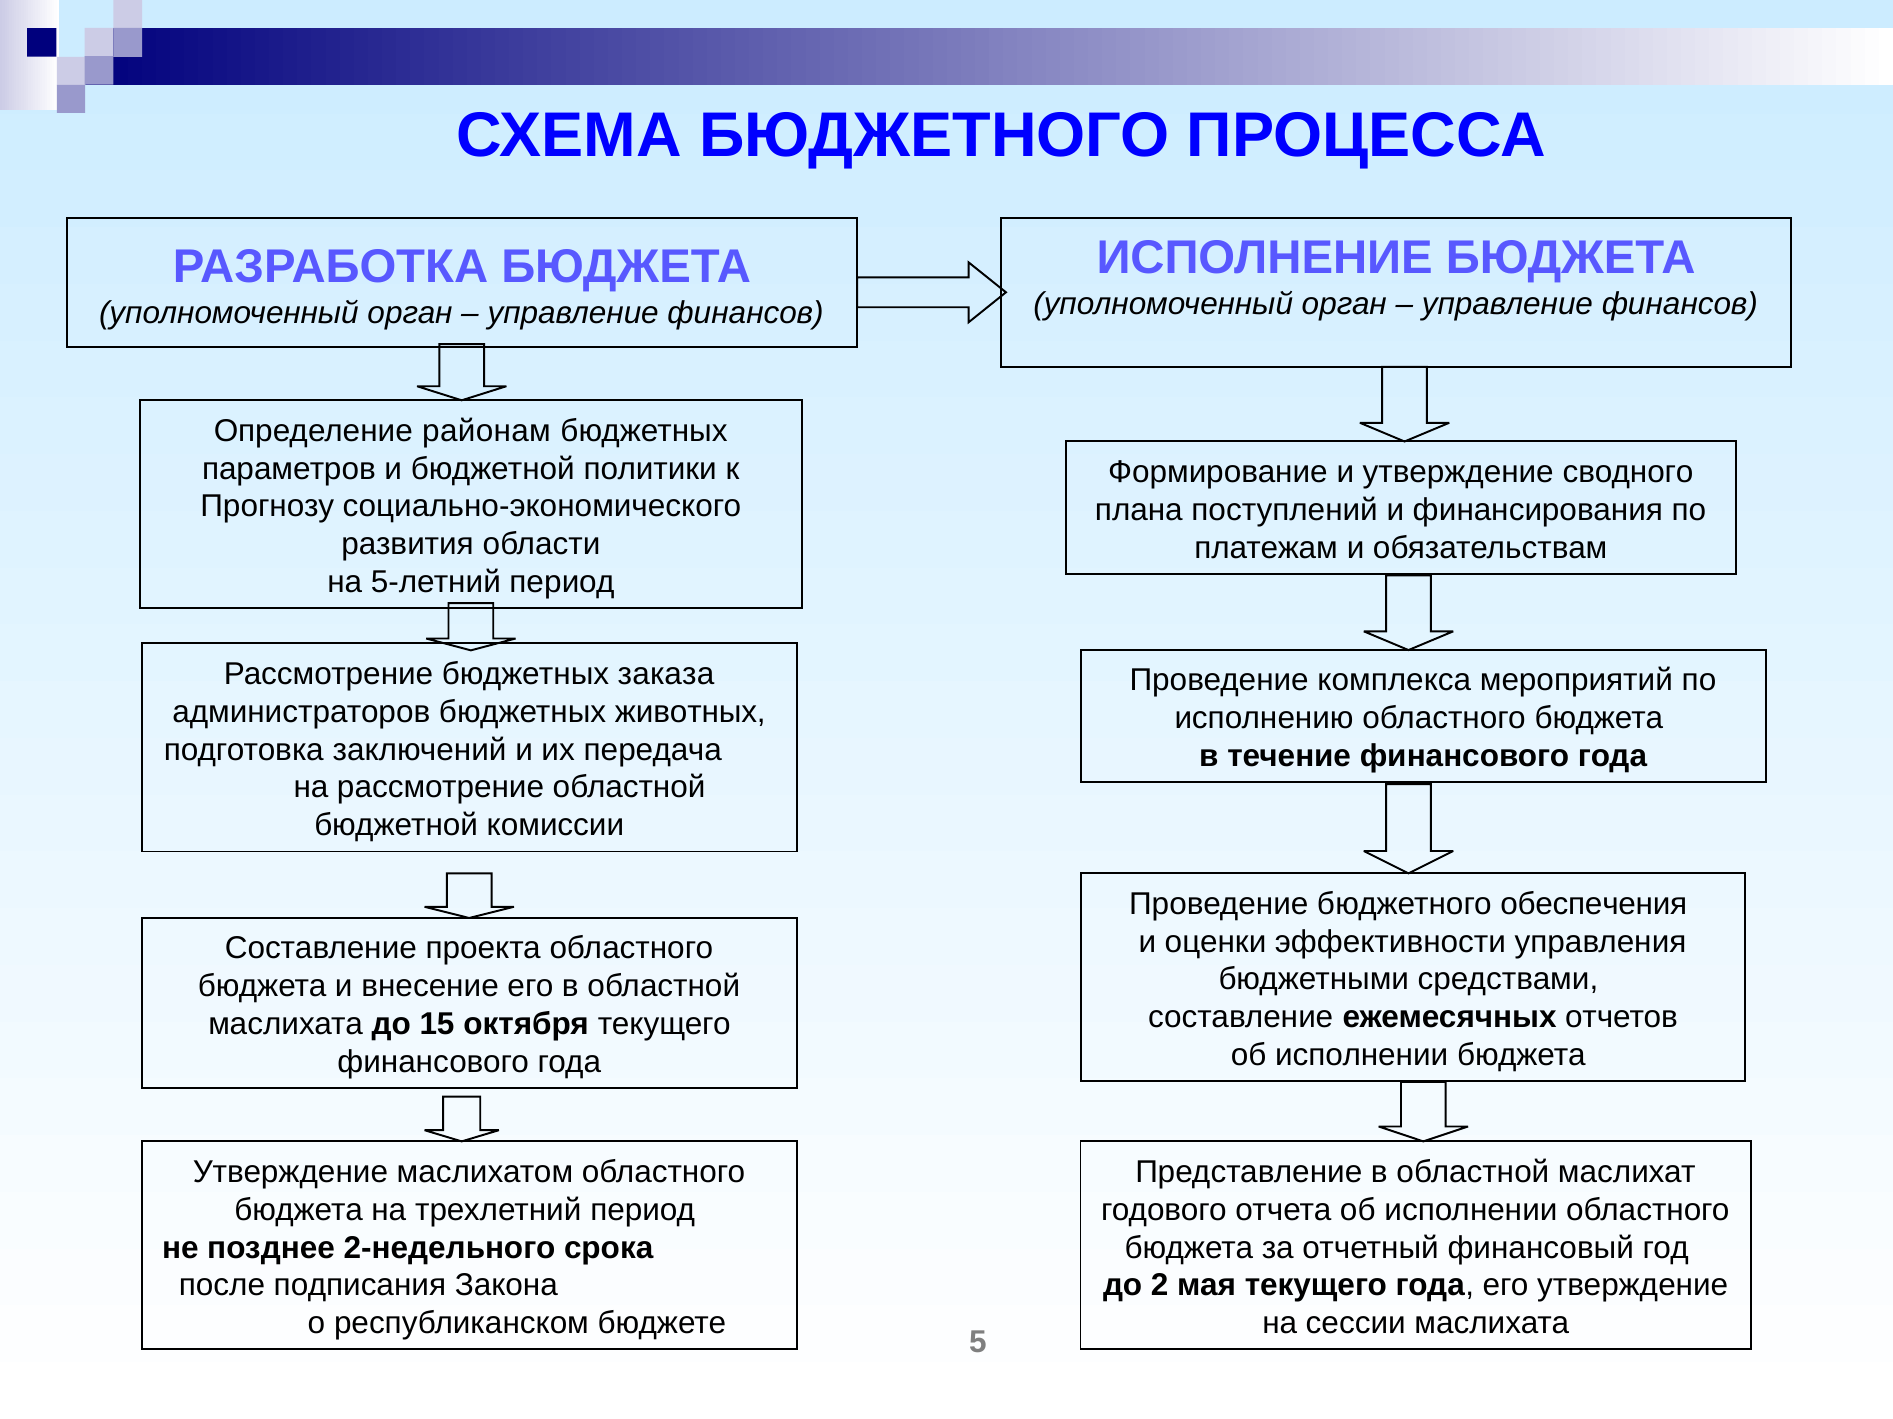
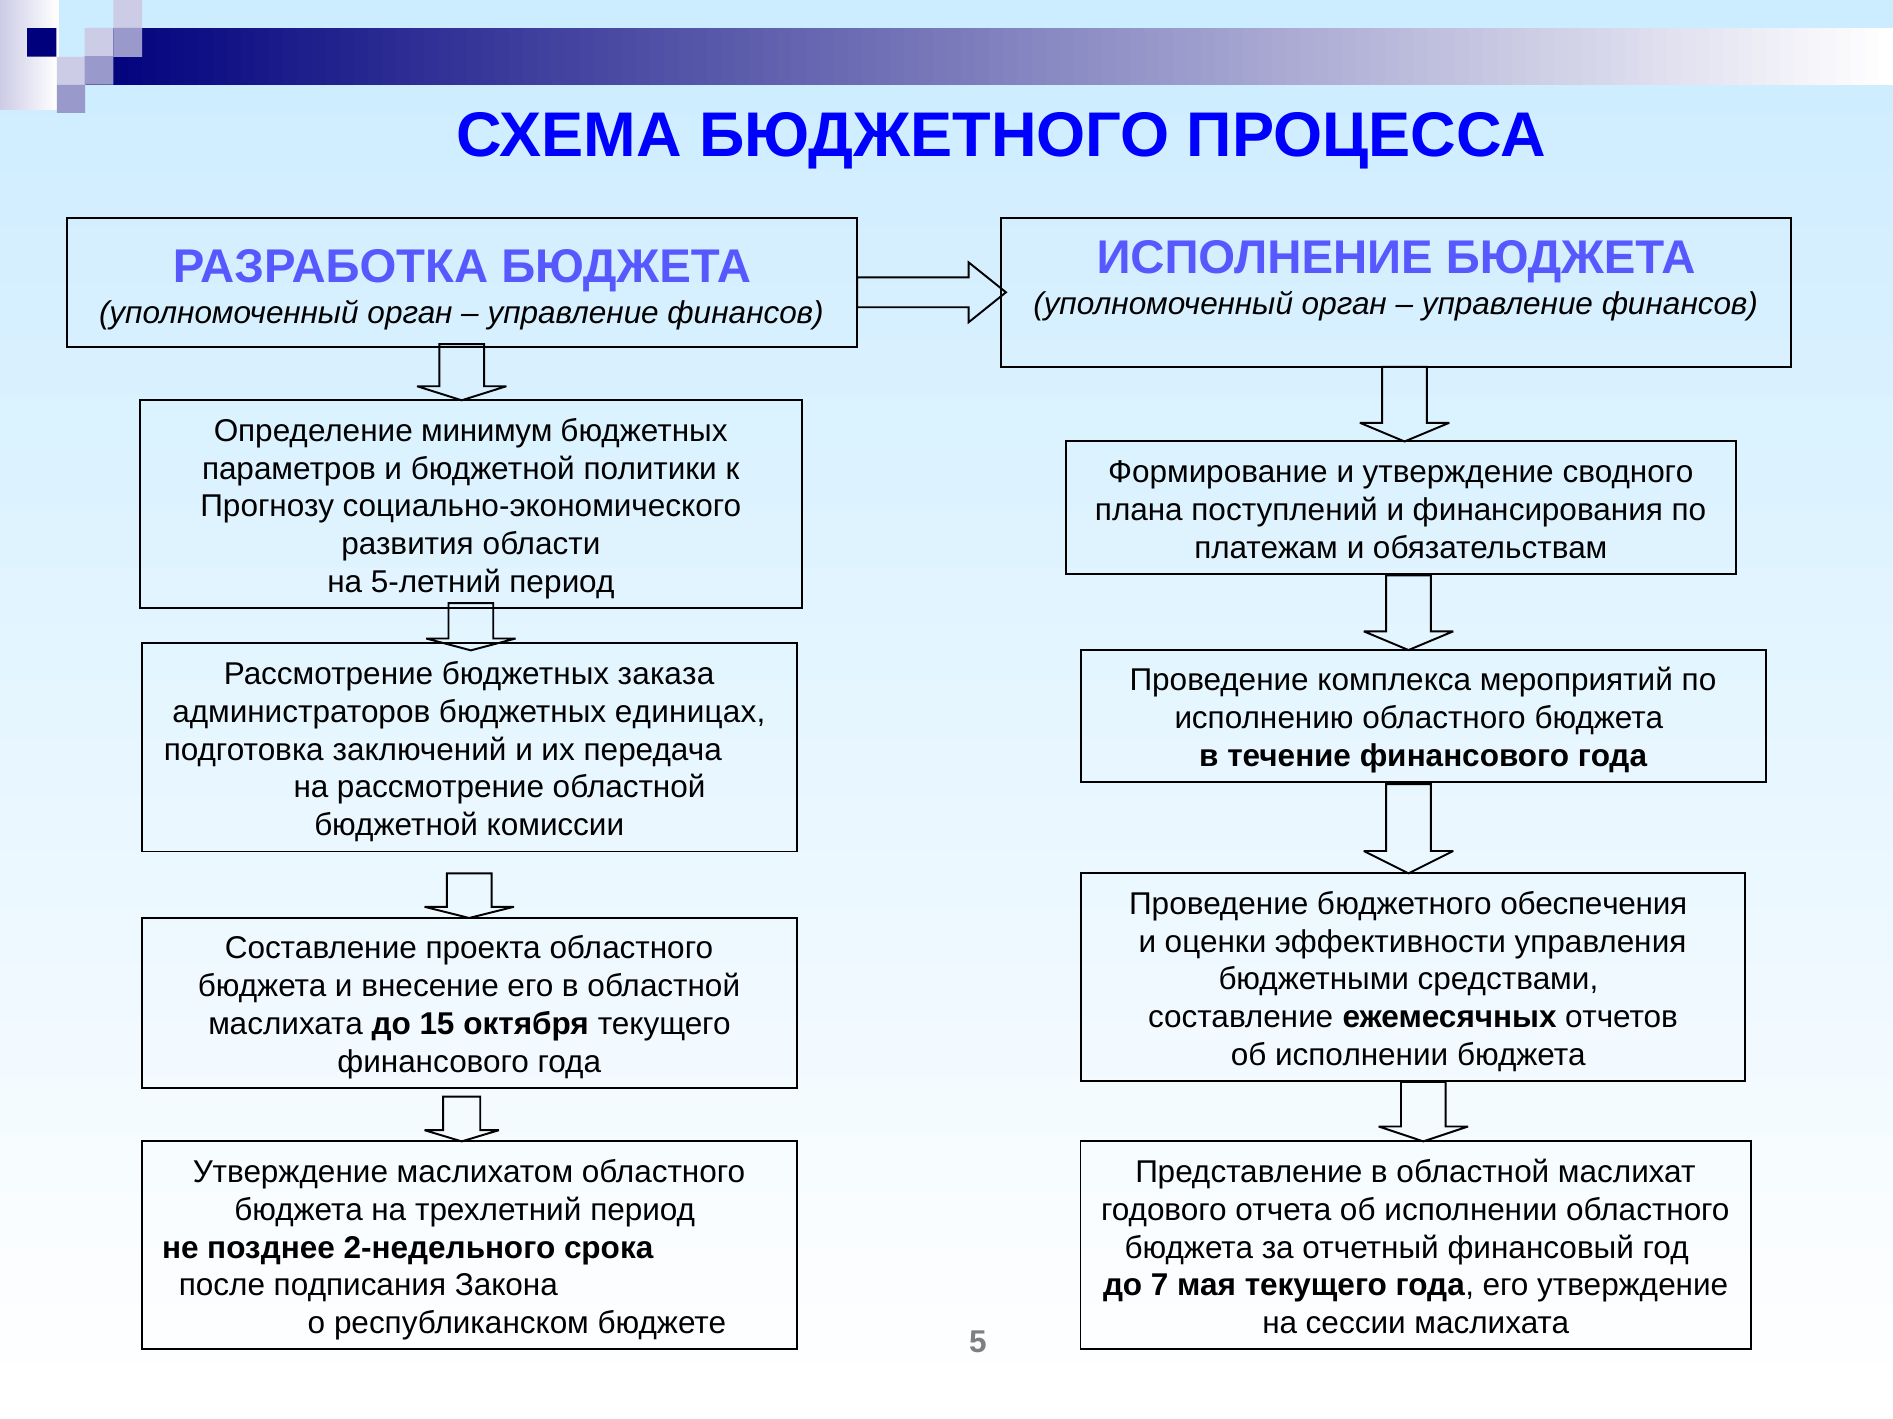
районам: районам -> минимум
животных: животных -> единицах
2: 2 -> 7
